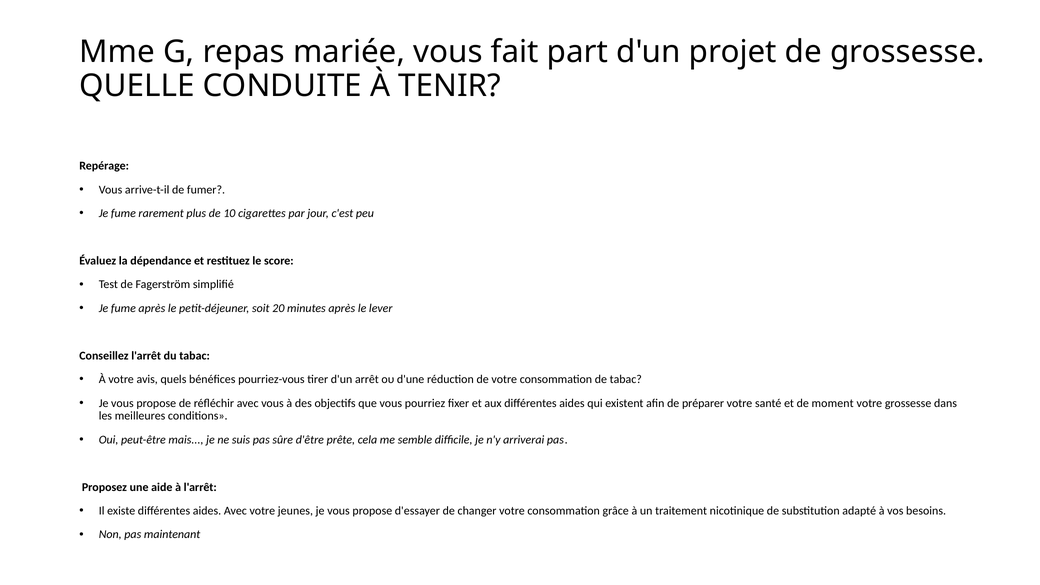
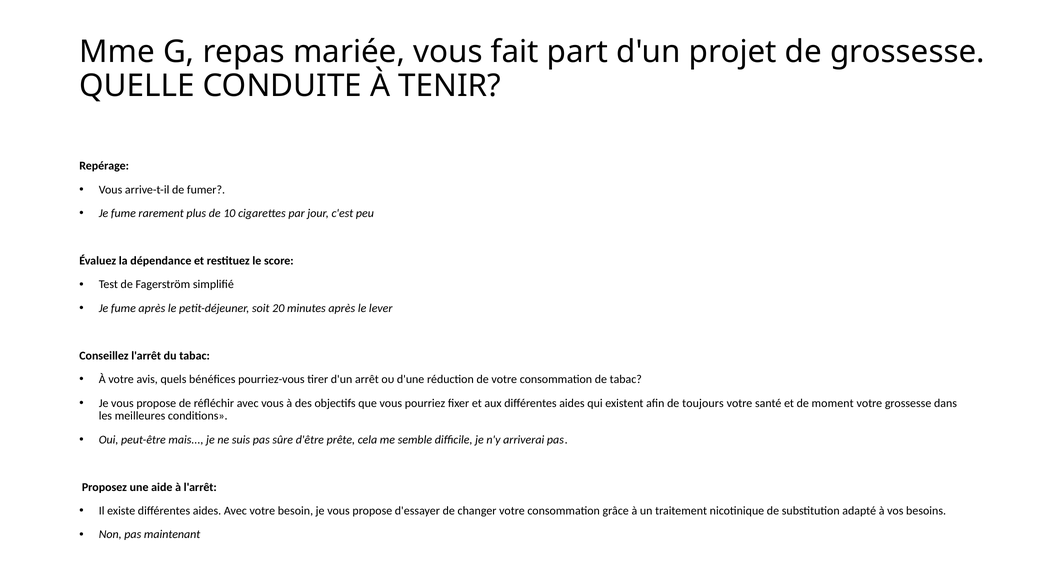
préparer: préparer -> toujours
jeunes: jeunes -> besoin
